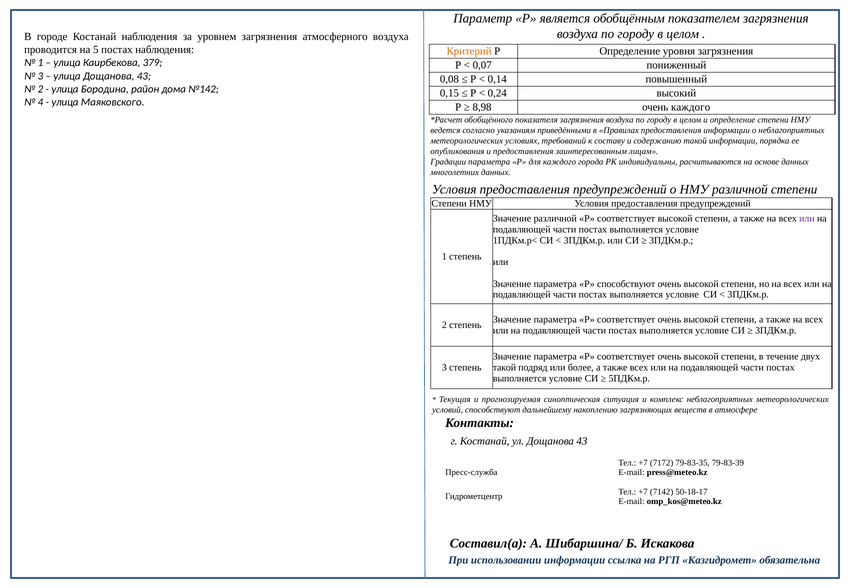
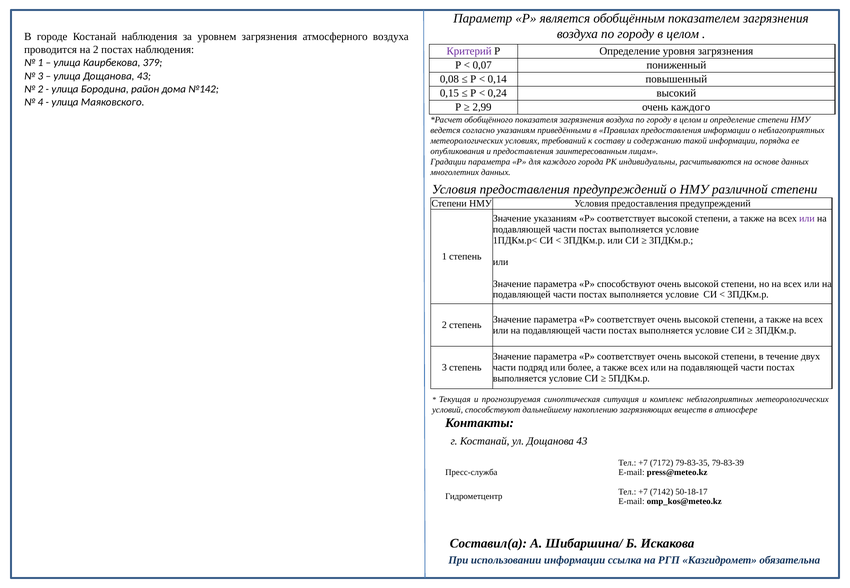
на 5: 5 -> 2
Критерий colour: orange -> purple
8,98: 8,98 -> 2,99
Значение различной: различной -> указаниям
такой at (504, 368): такой -> части
